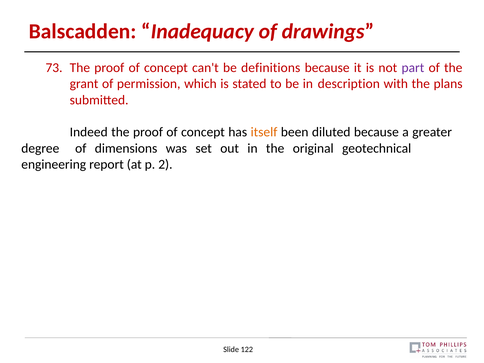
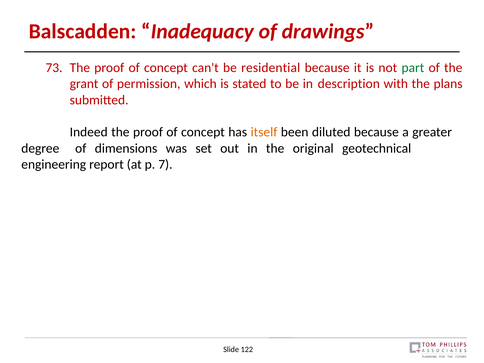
definitions: definitions -> residential
part colour: purple -> green
2: 2 -> 7
